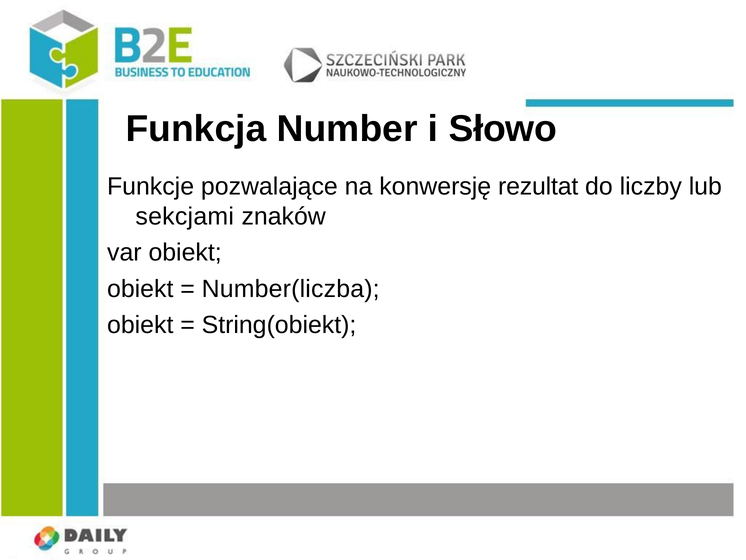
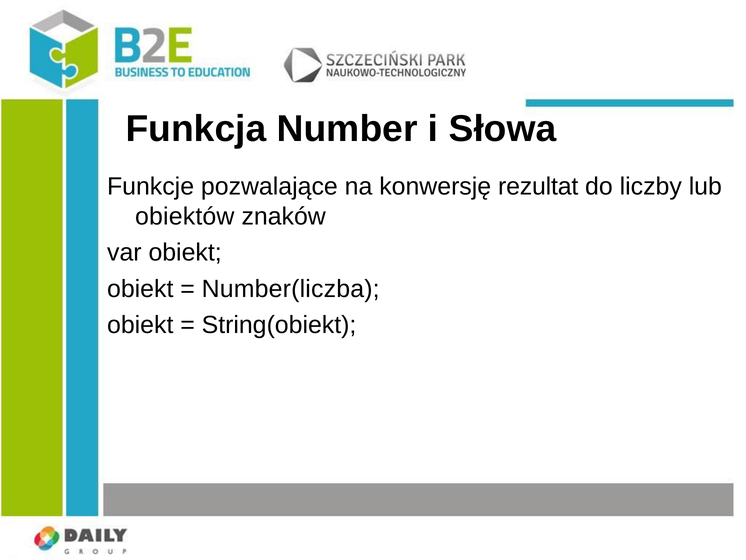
Słowo: Słowo -> Słowa
sekcjami: sekcjami -> obiektów
